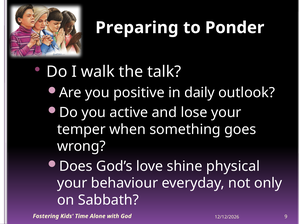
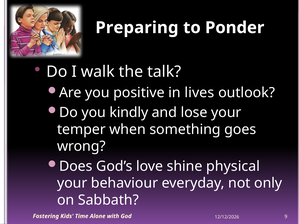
daily: daily -> lives
active: active -> kindly
